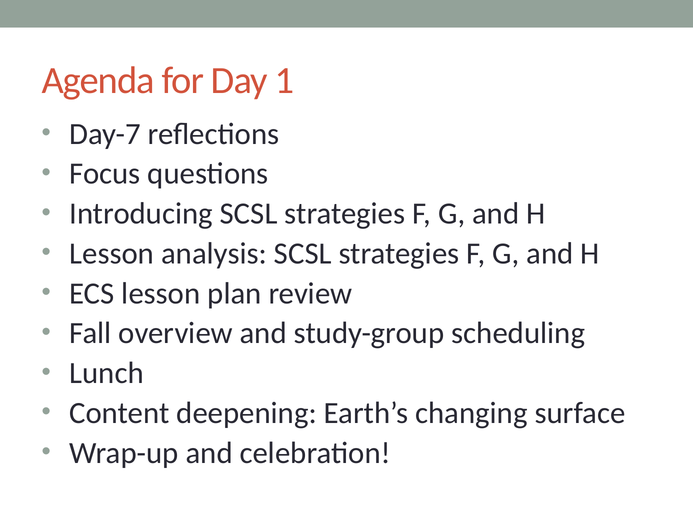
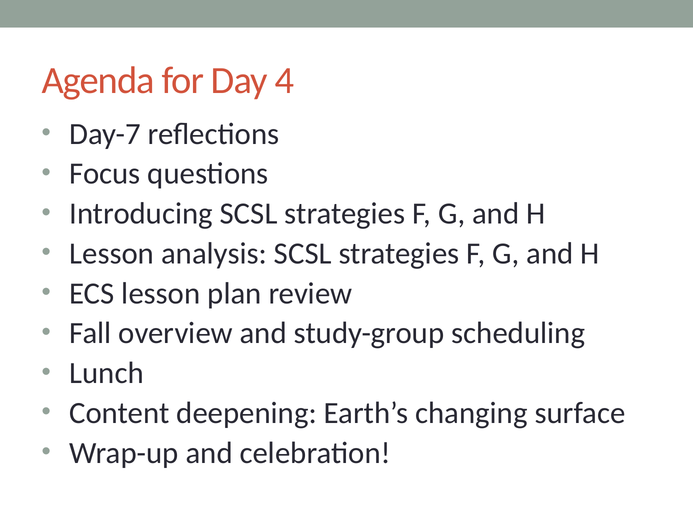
1: 1 -> 4
